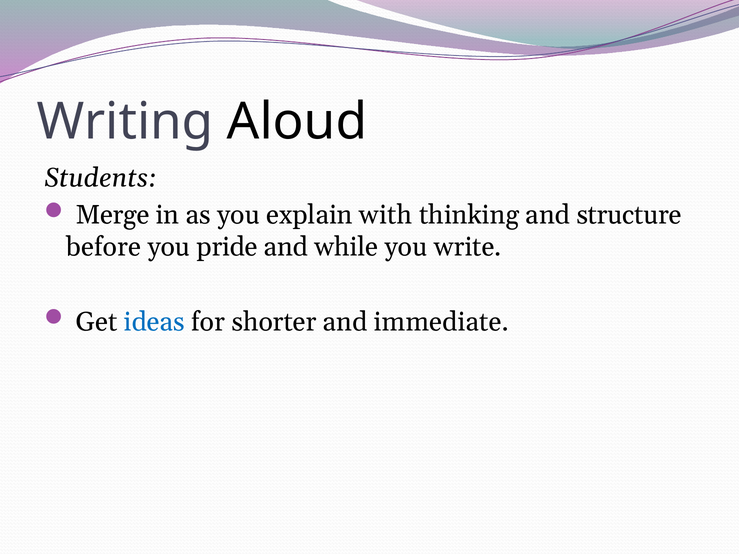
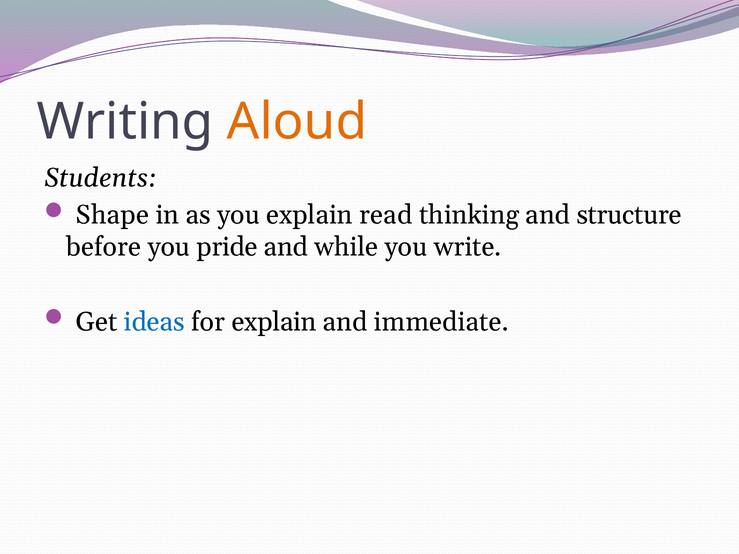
Aloud colour: black -> orange
Merge: Merge -> Shape
with: with -> read
for shorter: shorter -> explain
